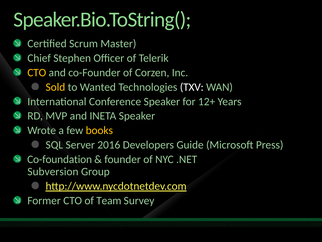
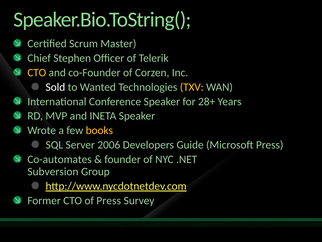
Sold colour: yellow -> white
TXV colour: white -> yellow
12+: 12+ -> 28+
2016: 2016 -> 2006
Co-foundation: Co-foundation -> Co-automates
of Team: Team -> Press
